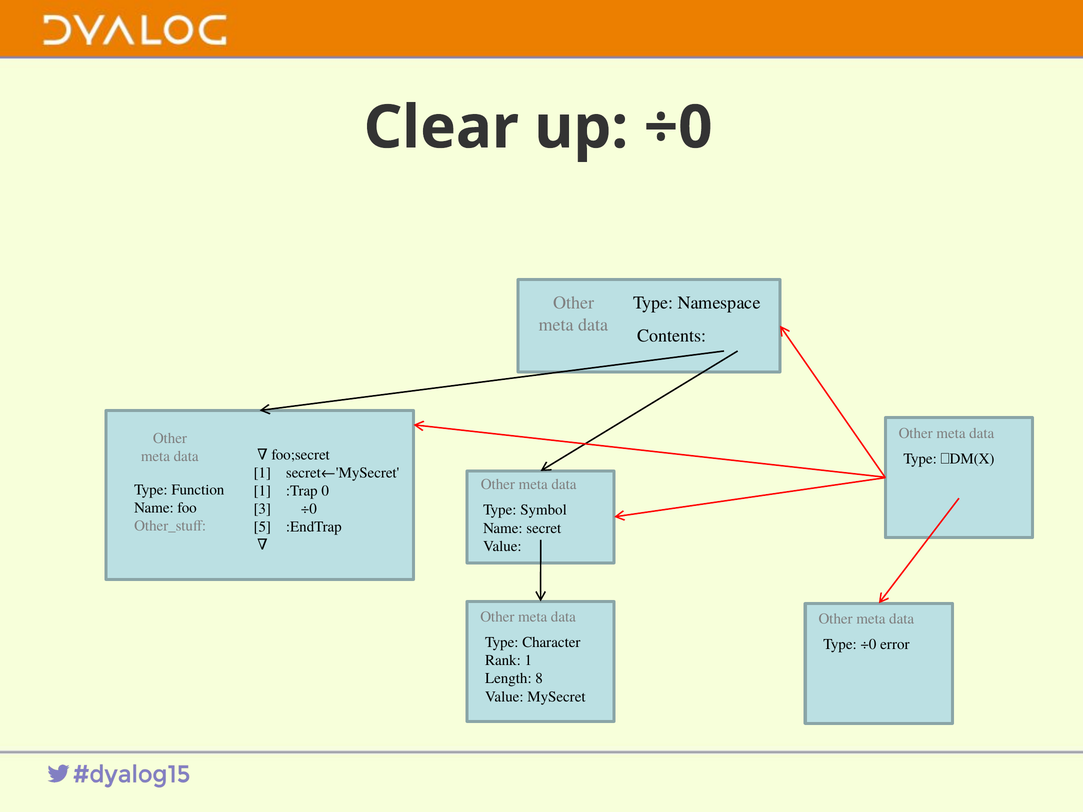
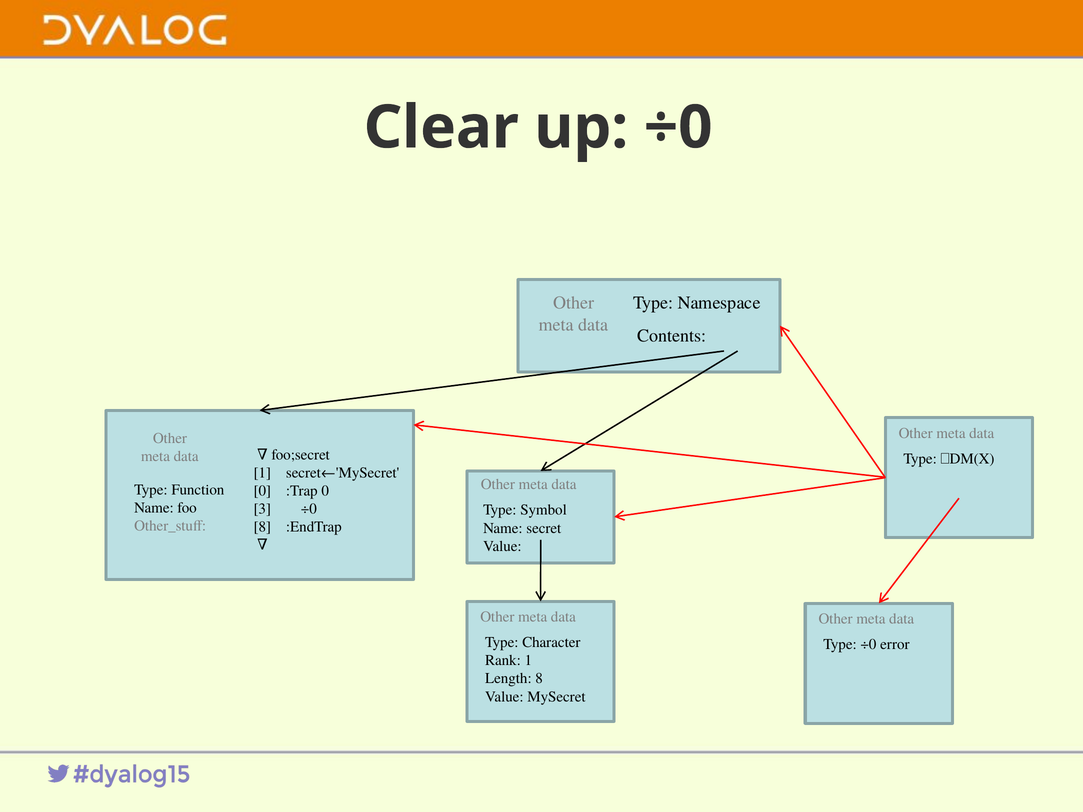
1 at (262, 491): 1 -> 0
5 at (262, 527): 5 -> 8
